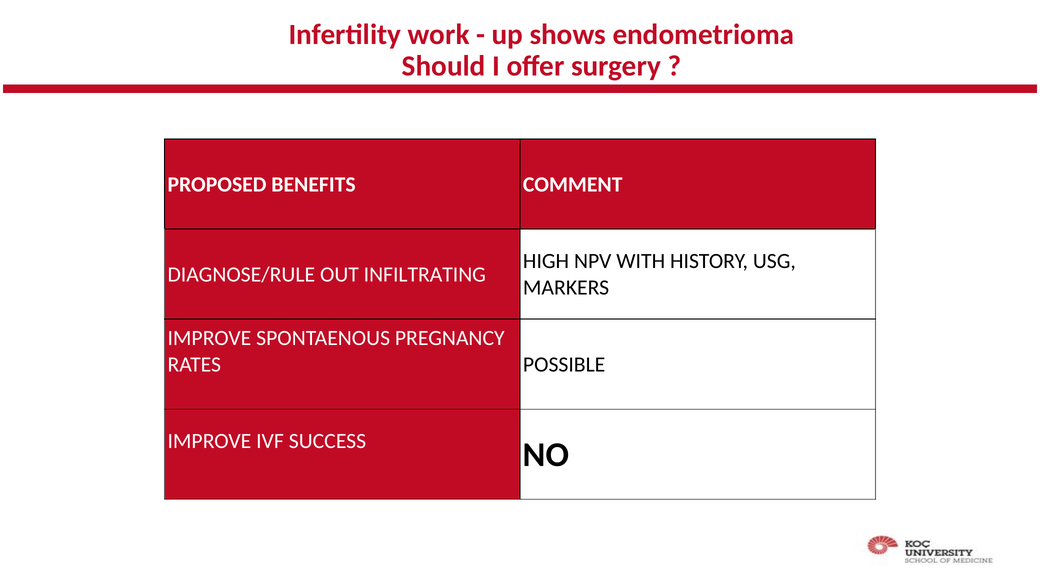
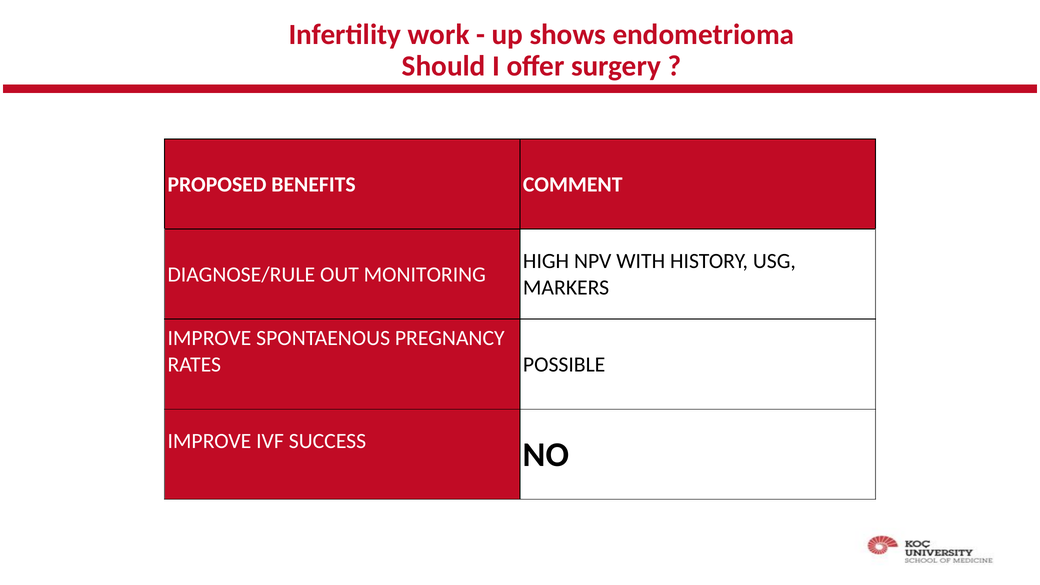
INFILTRATING: INFILTRATING -> MONITORING
